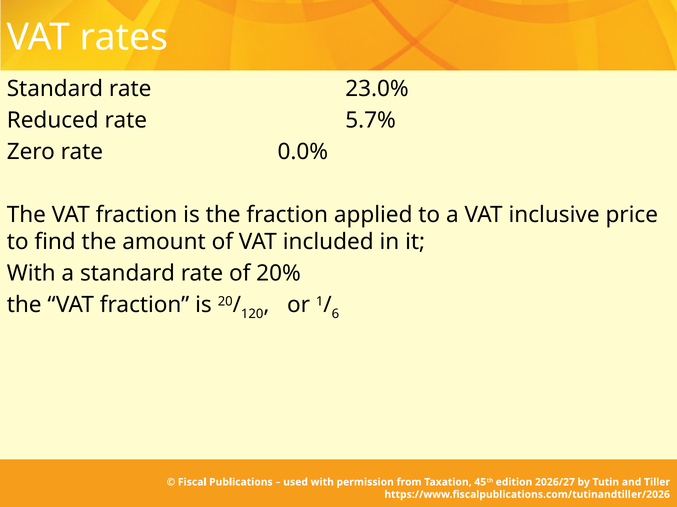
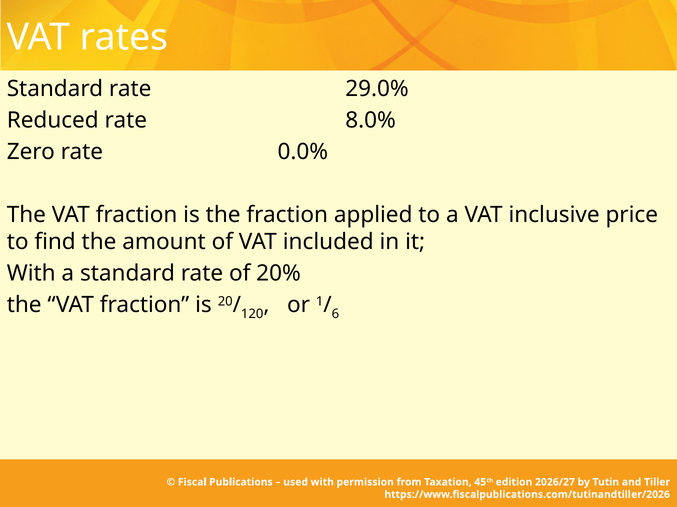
23.0%: 23.0% -> 29.0%
5.7%: 5.7% -> 8.0%
